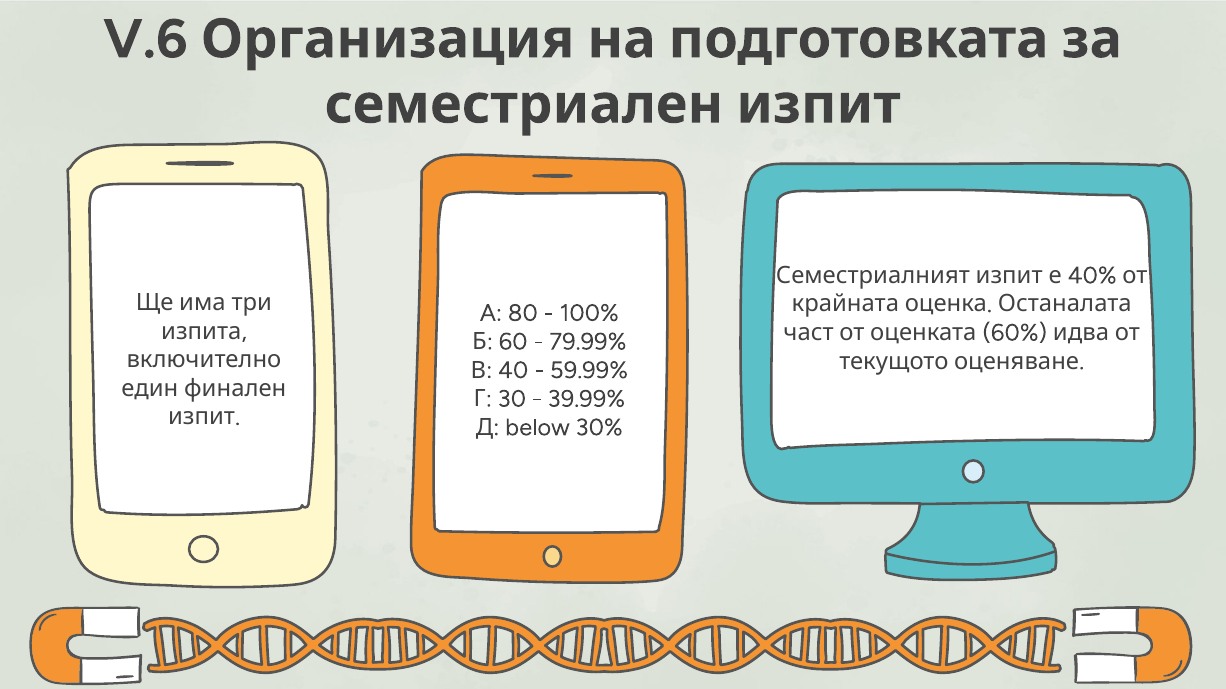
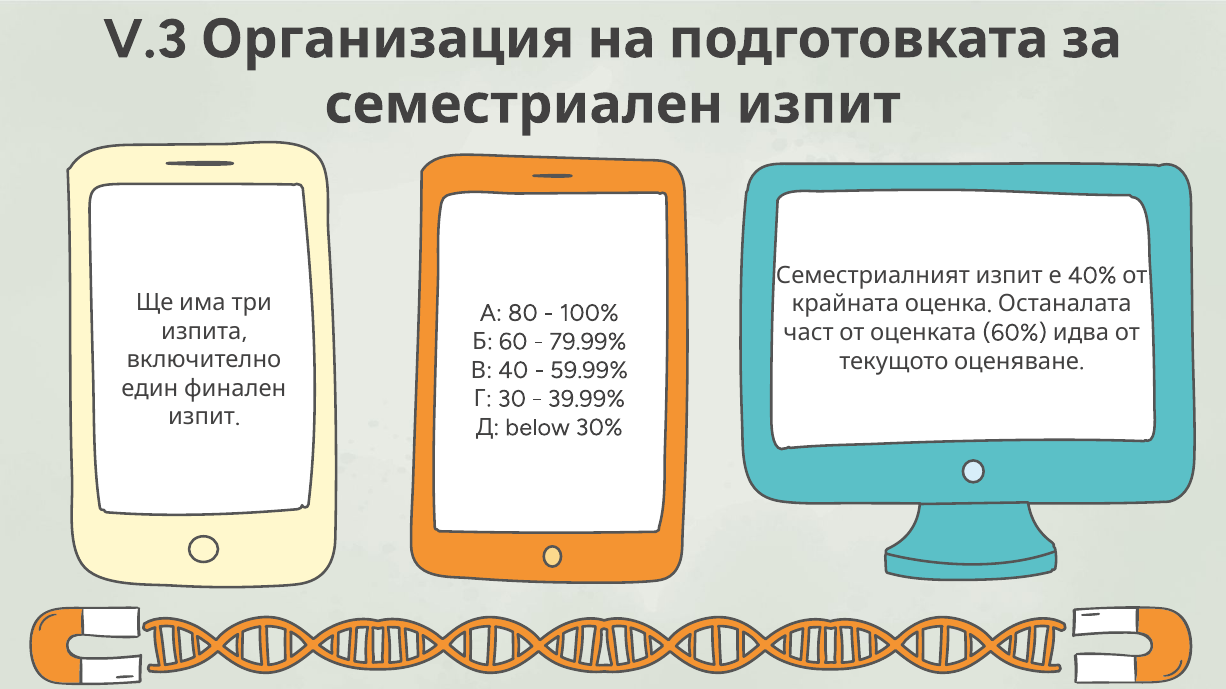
V.6: V.6 -> V.3
